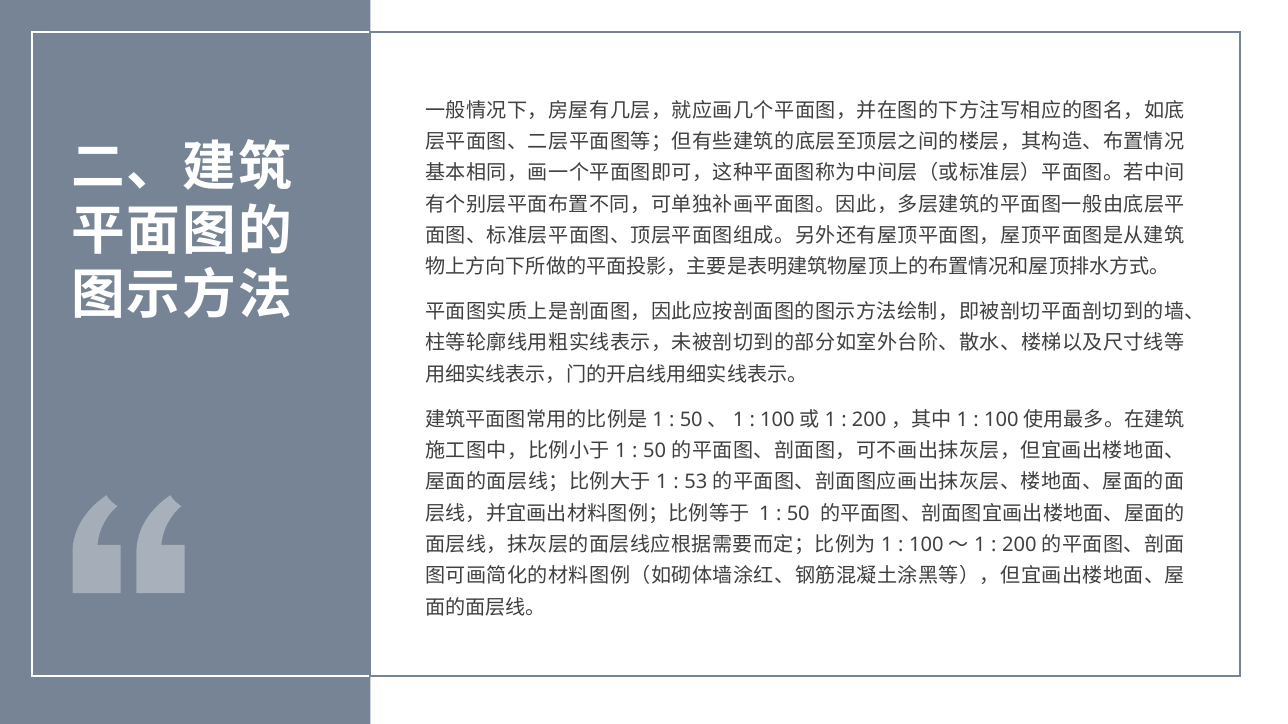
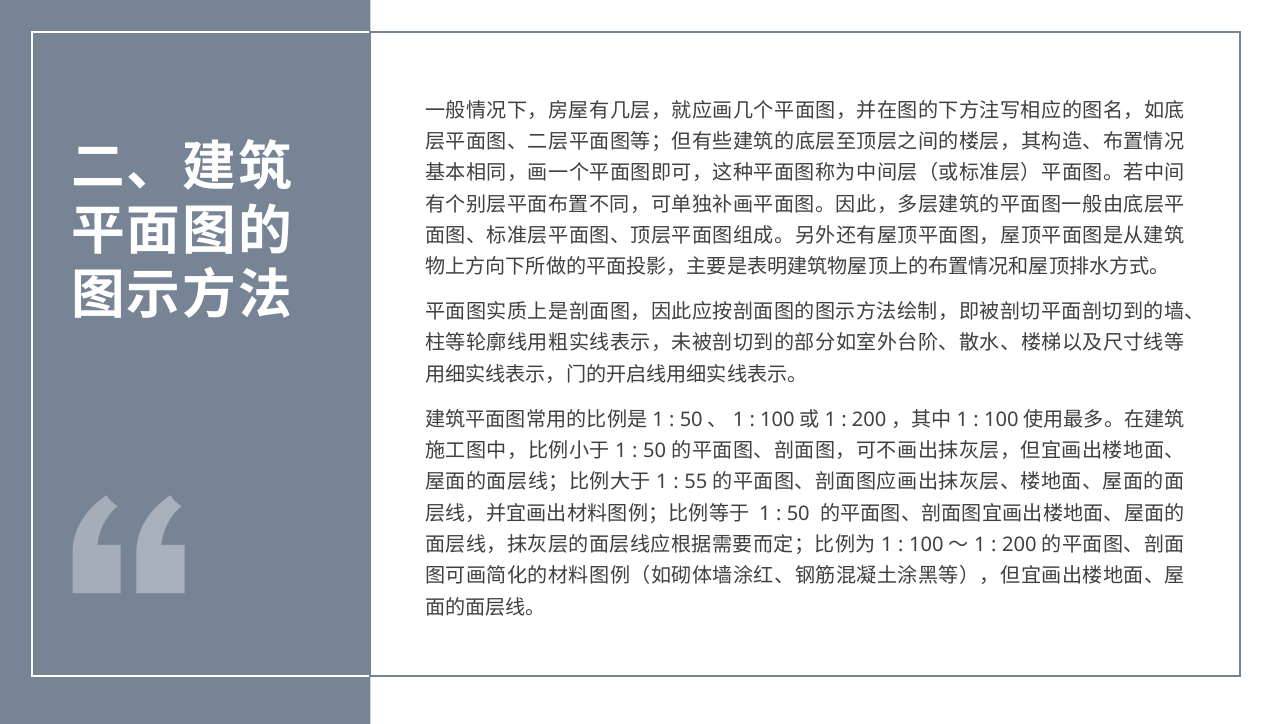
53: 53 -> 55
